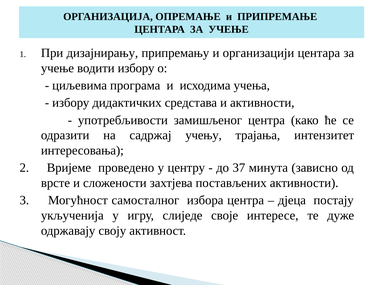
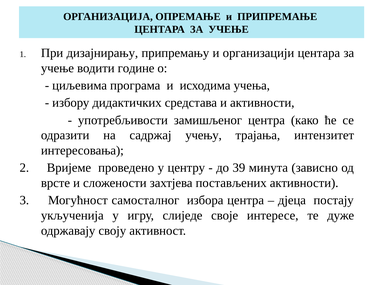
водити избору: избору -> године
37: 37 -> 39
